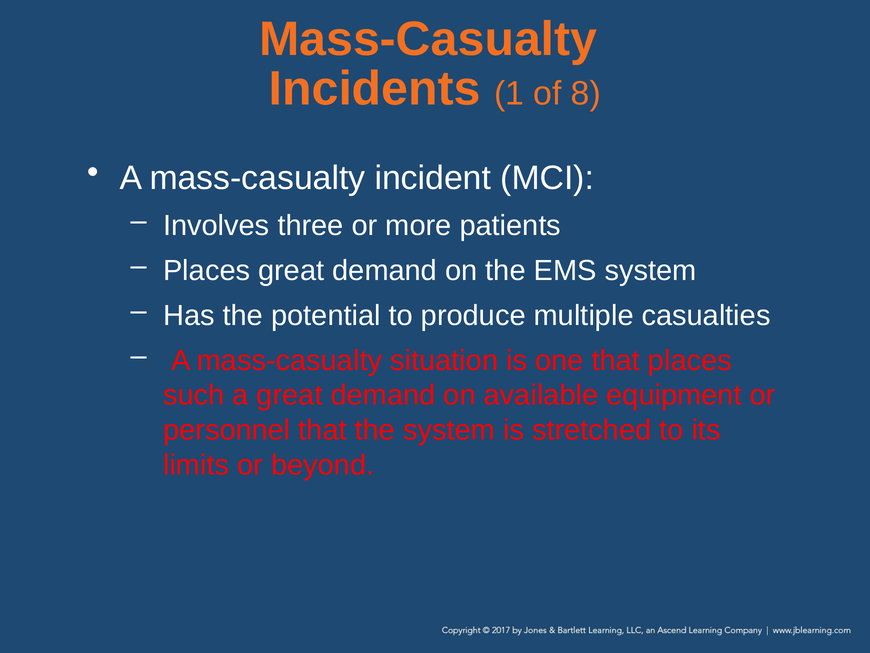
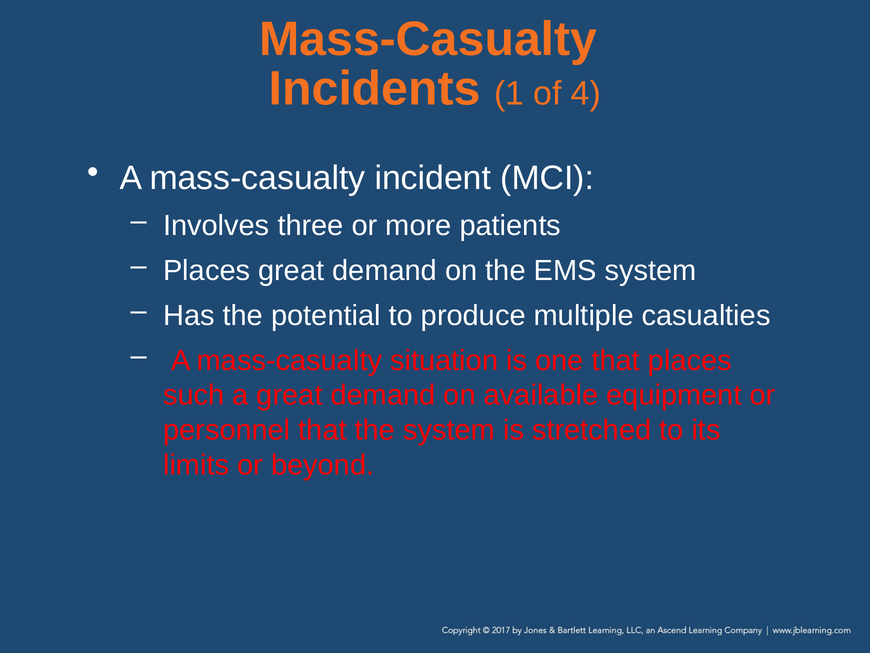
8: 8 -> 4
